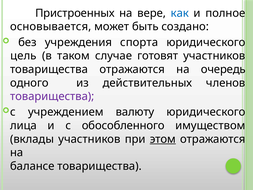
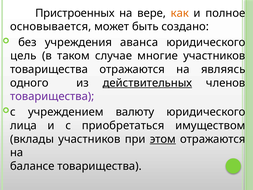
как colour: blue -> orange
спорта: спорта -> аванса
готовят: готовят -> многие
очередь: очередь -> являясь
действительных underline: none -> present
обособленного: обособленного -> приобретаться
